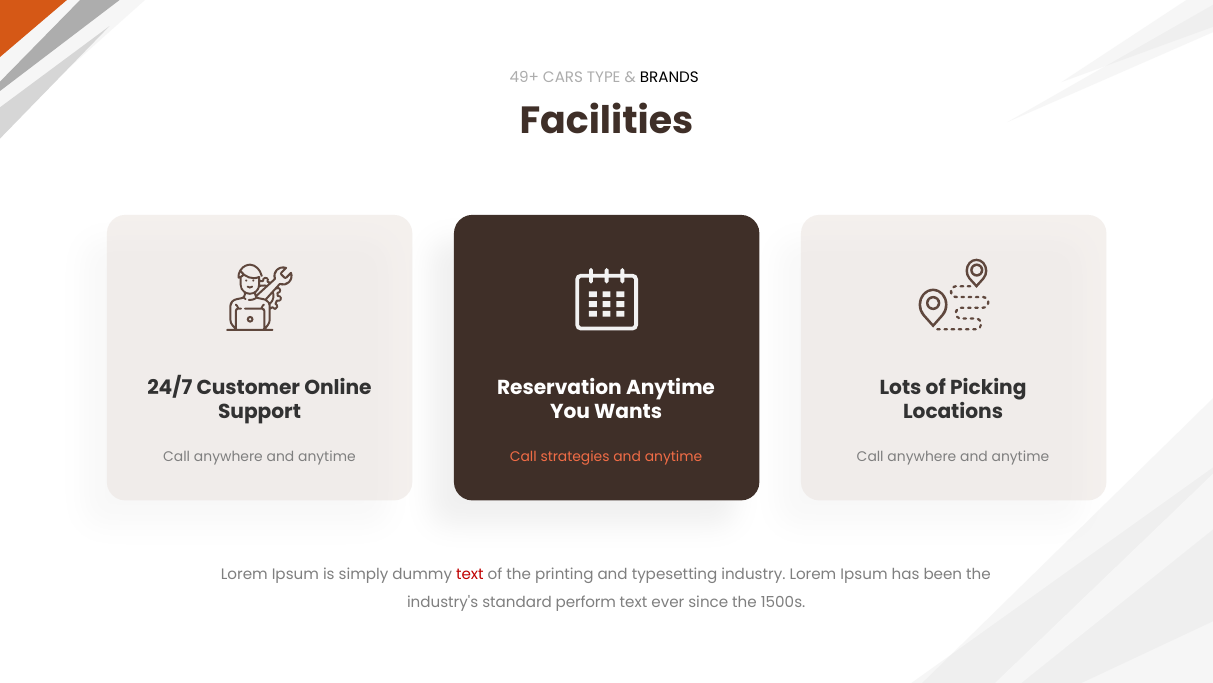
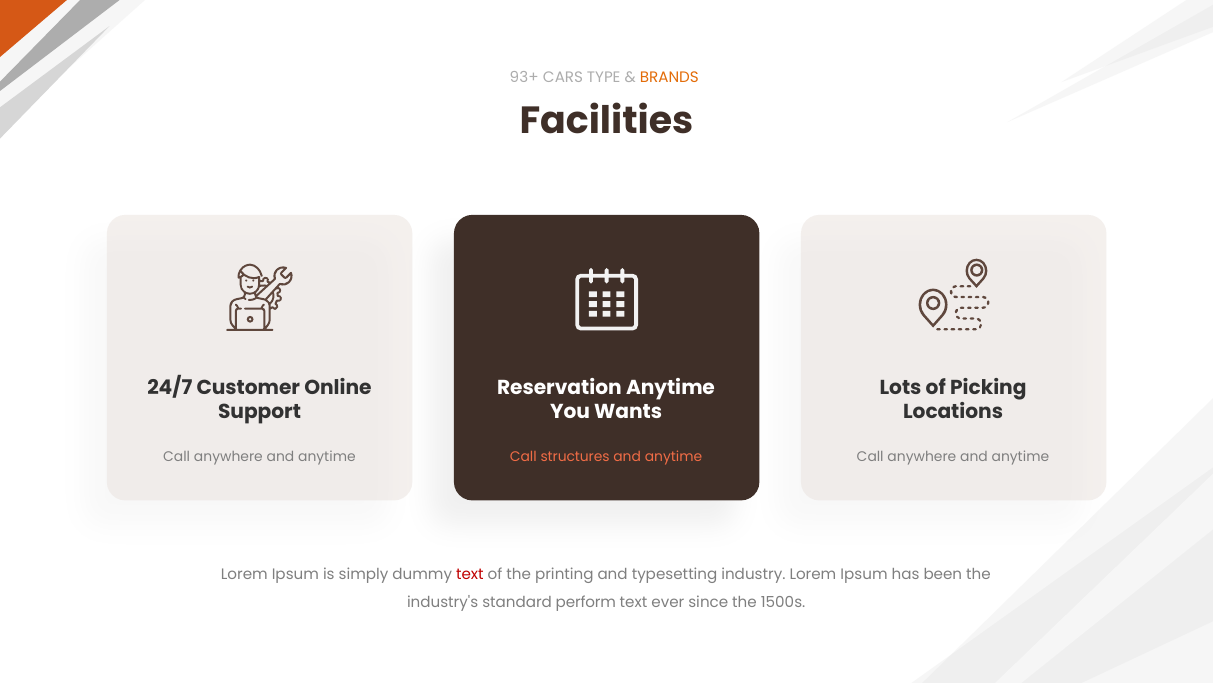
49+: 49+ -> 93+
BRANDS colour: black -> orange
strategies: strategies -> structures
